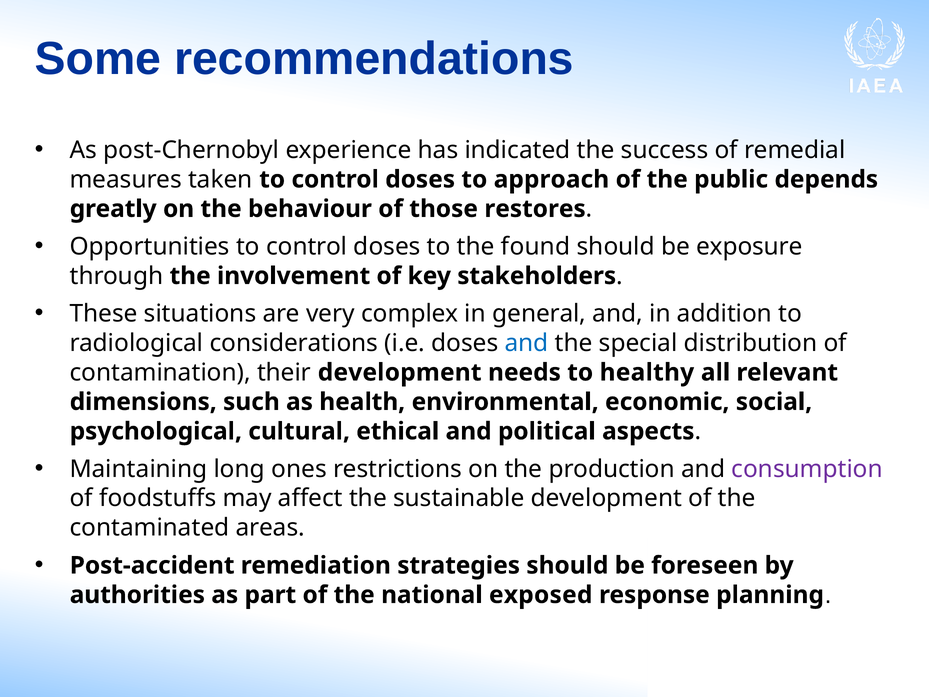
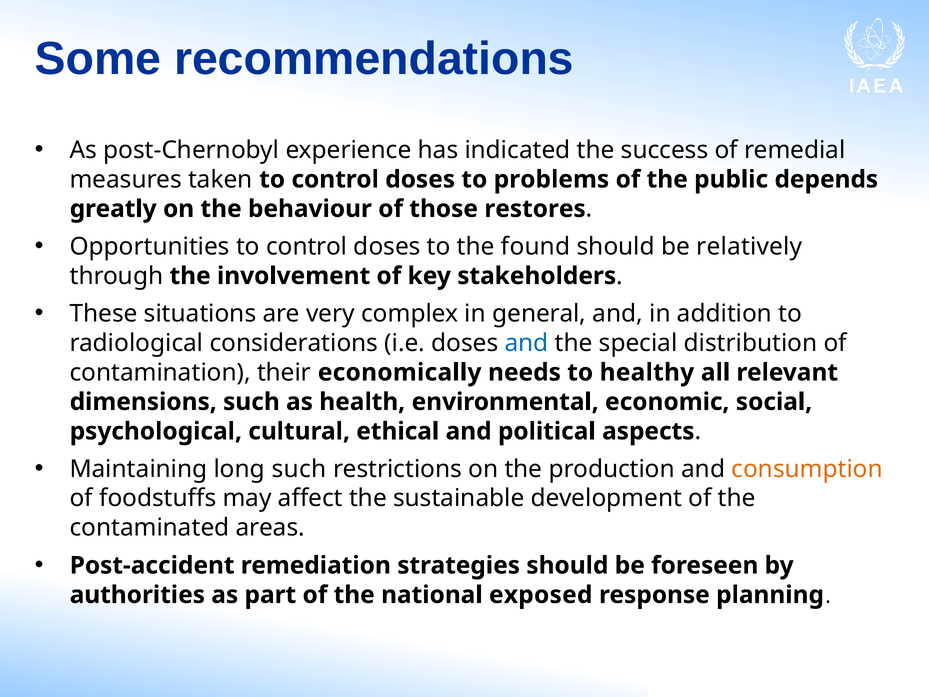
approach: approach -> problems
exposure: exposure -> relatively
their development: development -> economically
long ones: ones -> such
consumption colour: purple -> orange
